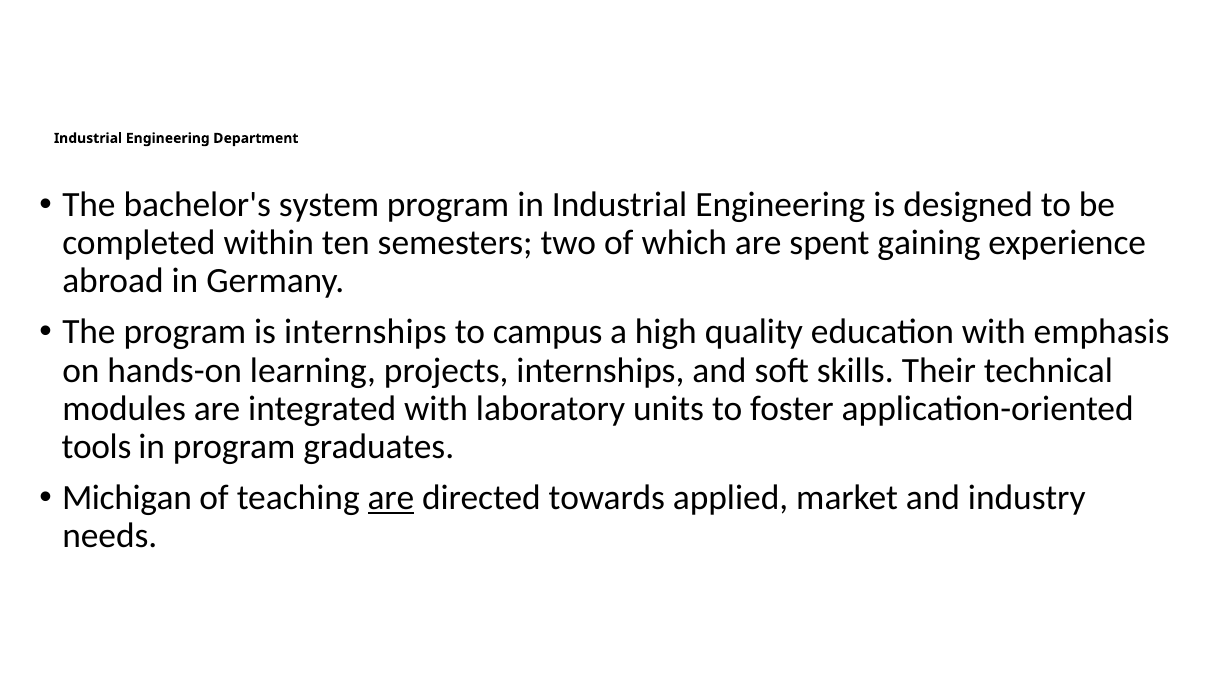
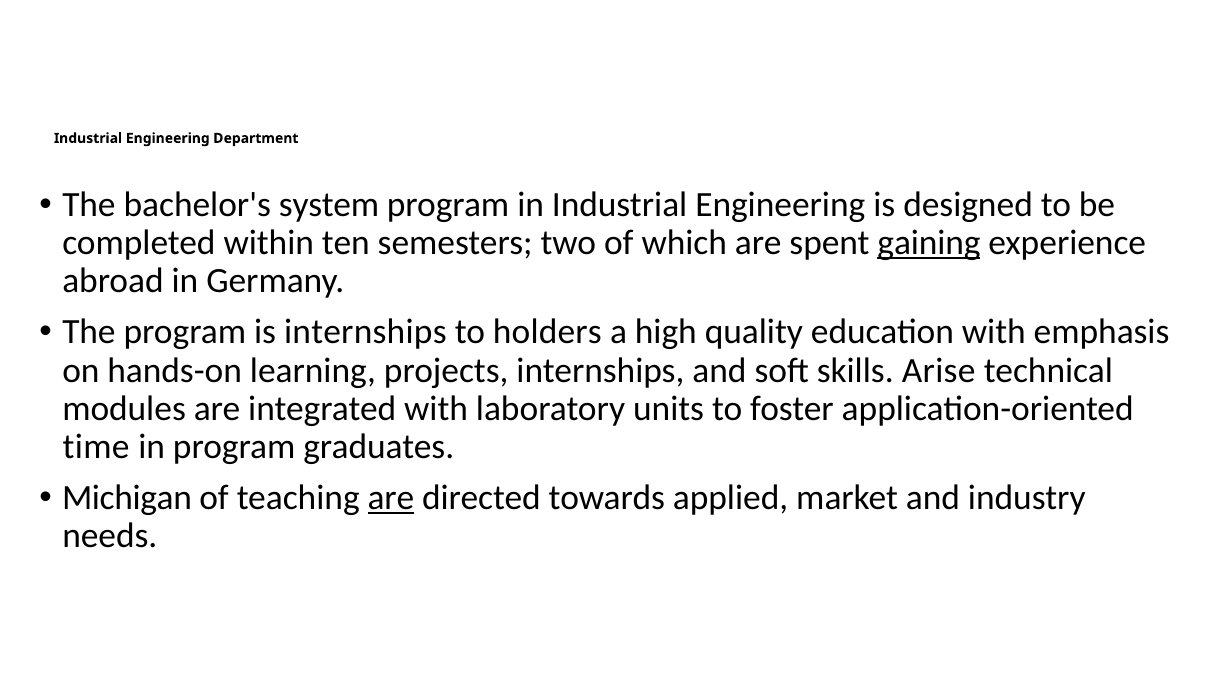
gaining underline: none -> present
campus: campus -> holders
Their: Their -> Arise
tools: tools -> time
